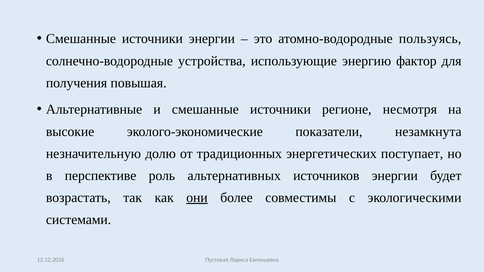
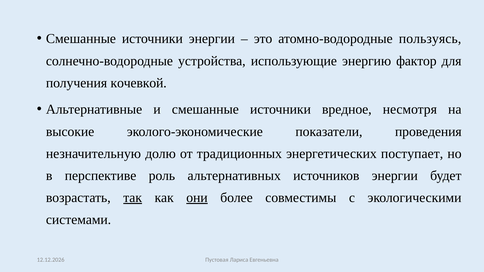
повышая: повышая -> кочевкой
регионе: регионе -> вредное
незамкнута: незамкнута -> проведения
так underline: none -> present
